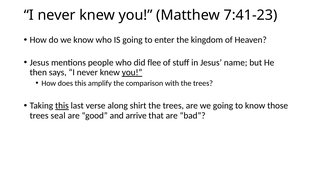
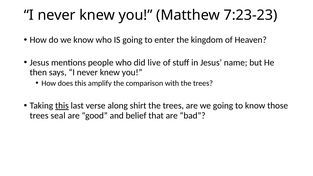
7:41-23: 7:41-23 -> 7:23-23
flee: flee -> live
you at (132, 72) underline: present -> none
arrive: arrive -> belief
